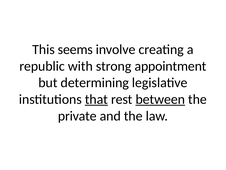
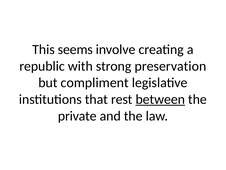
appointment: appointment -> preservation
determining: determining -> compliment
that underline: present -> none
